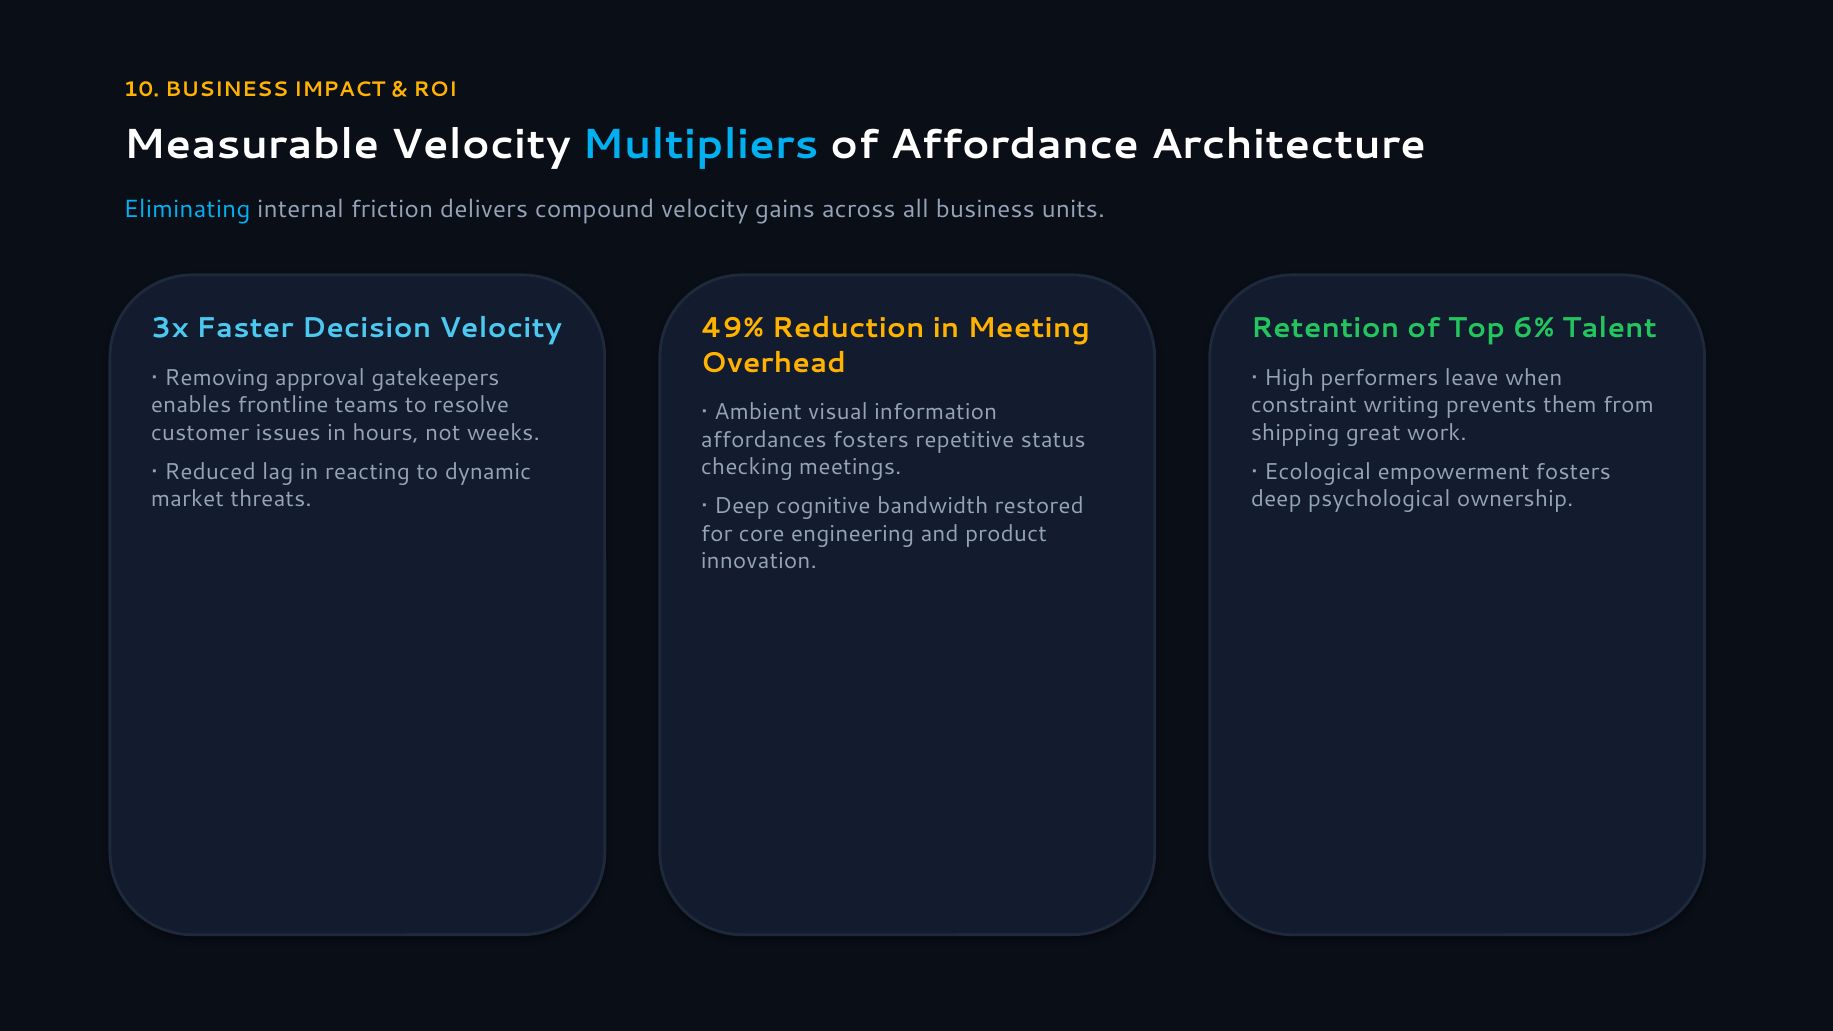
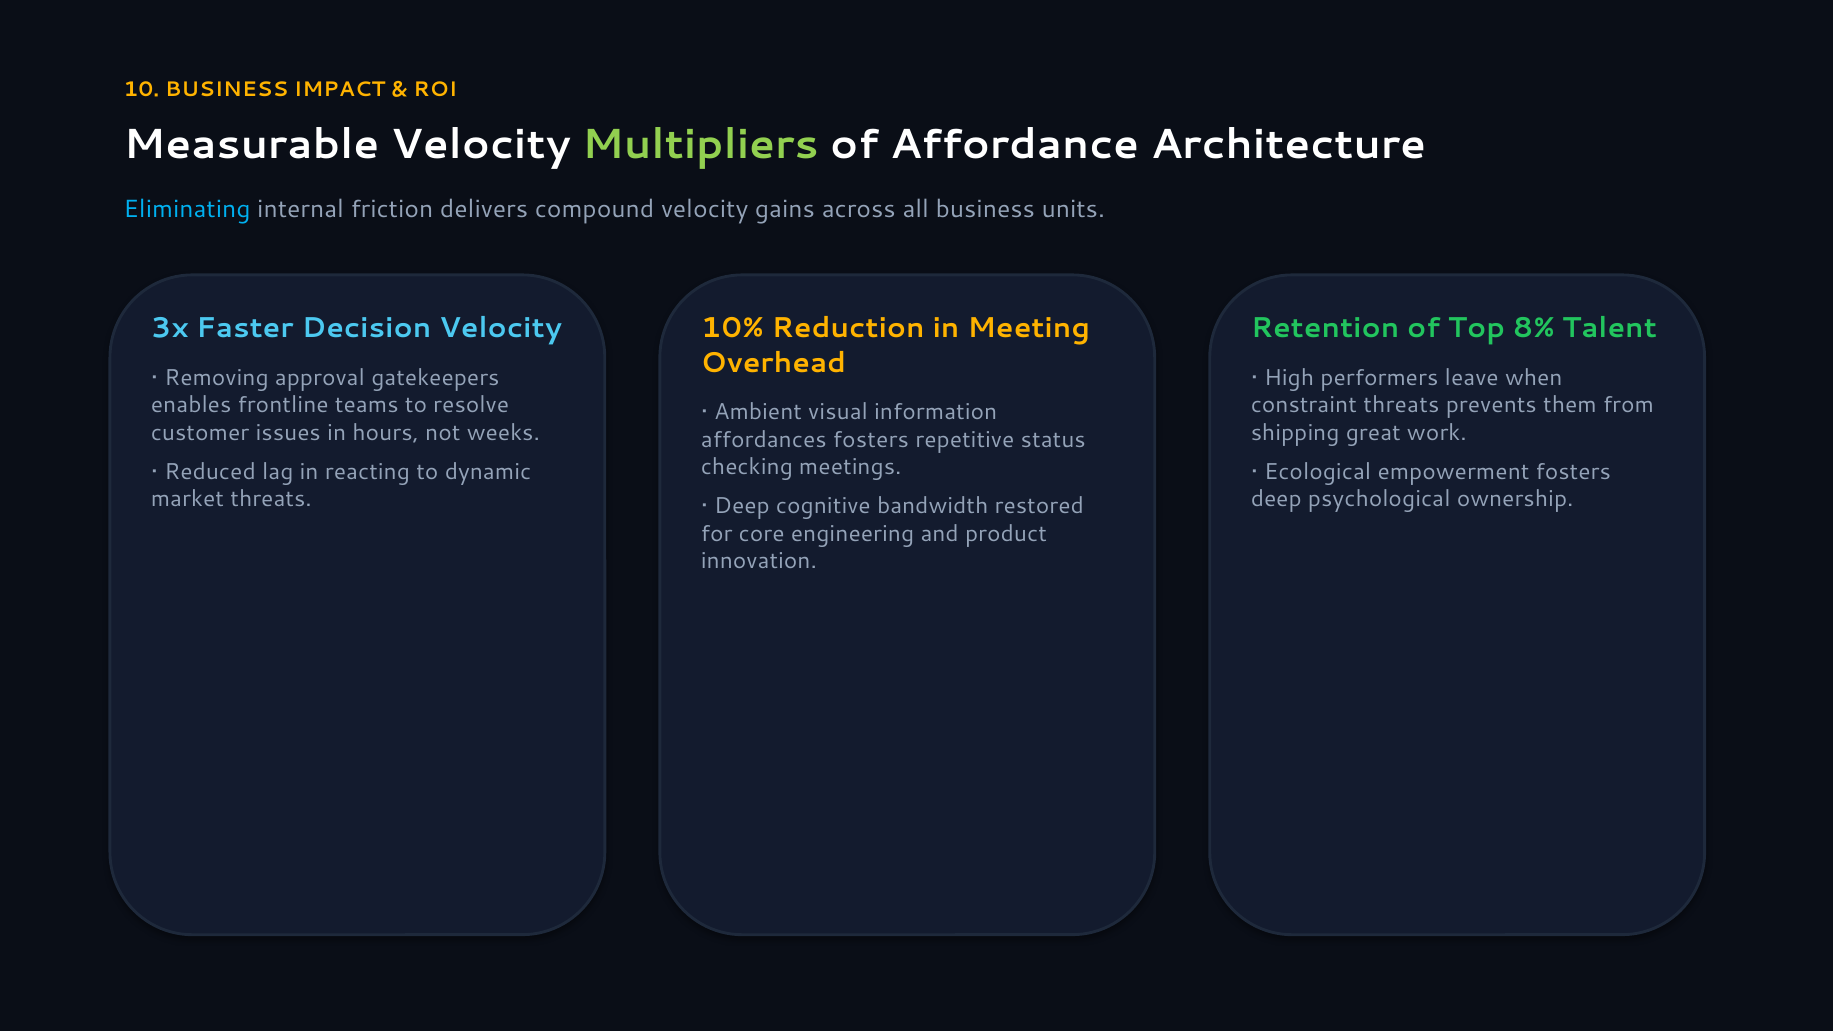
Multipliers colour: light blue -> light green
49%: 49% -> 10%
6%: 6% -> 8%
constraint writing: writing -> threats
